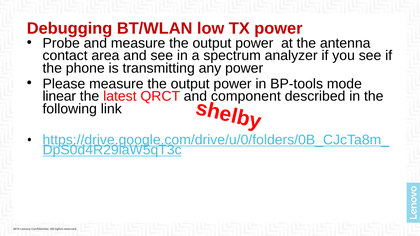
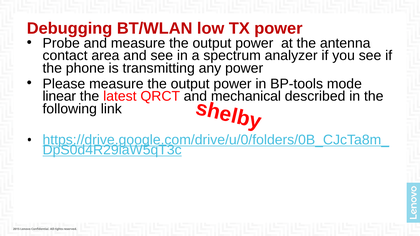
component: component -> mechanical
